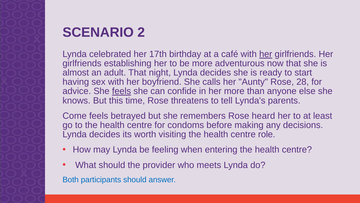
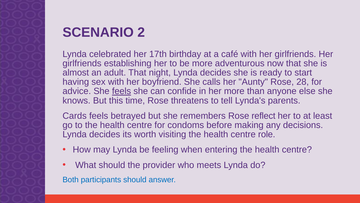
her at (266, 54) underline: present -> none
Come: Come -> Cards
heard: heard -> reflect
